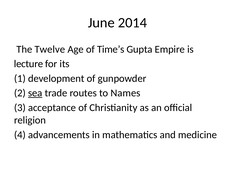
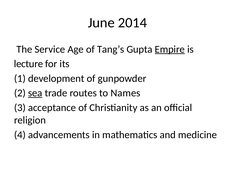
Twelve: Twelve -> Service
Time’s: Time’s -> Tang’s
Empire underline: none -> present
